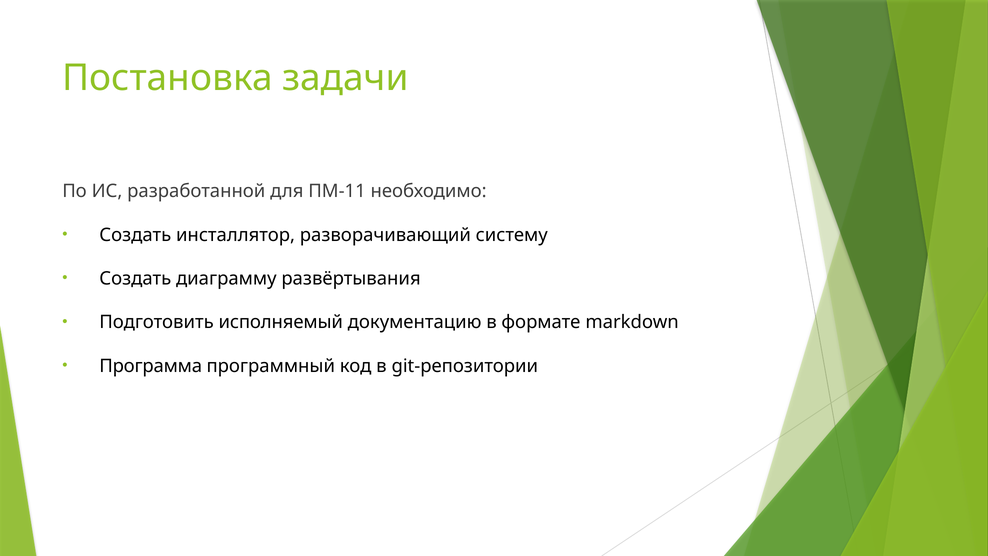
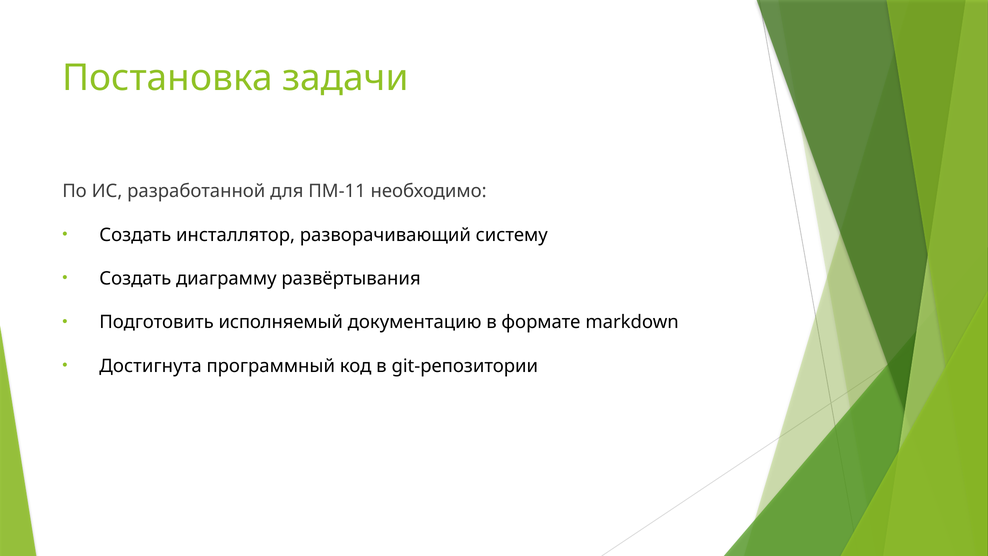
Программа: Программа -> Достигнута
